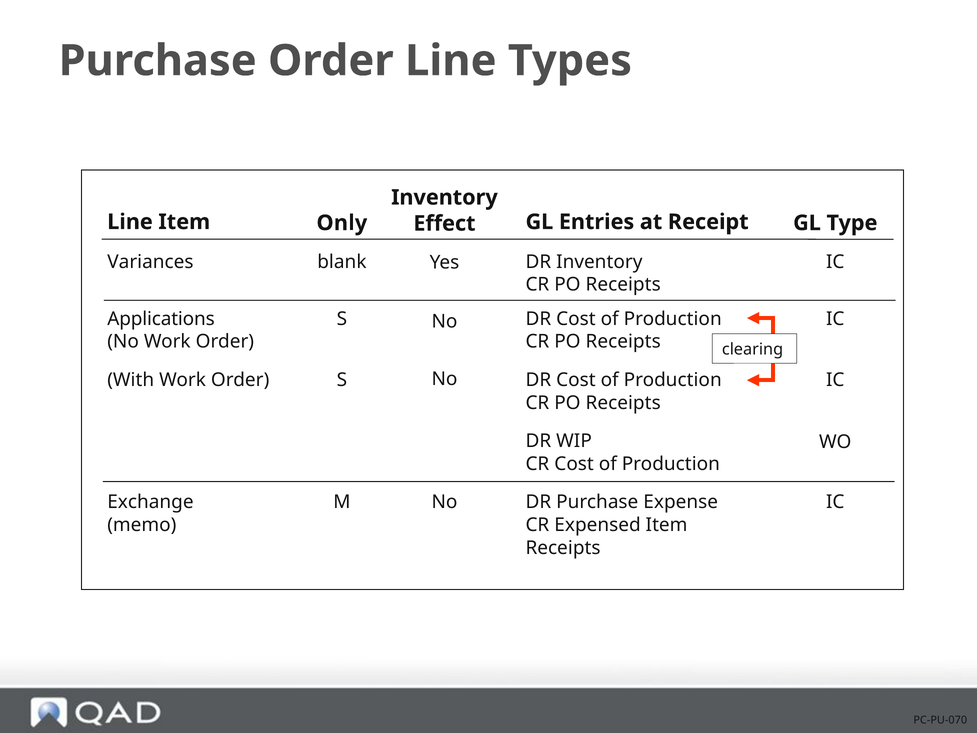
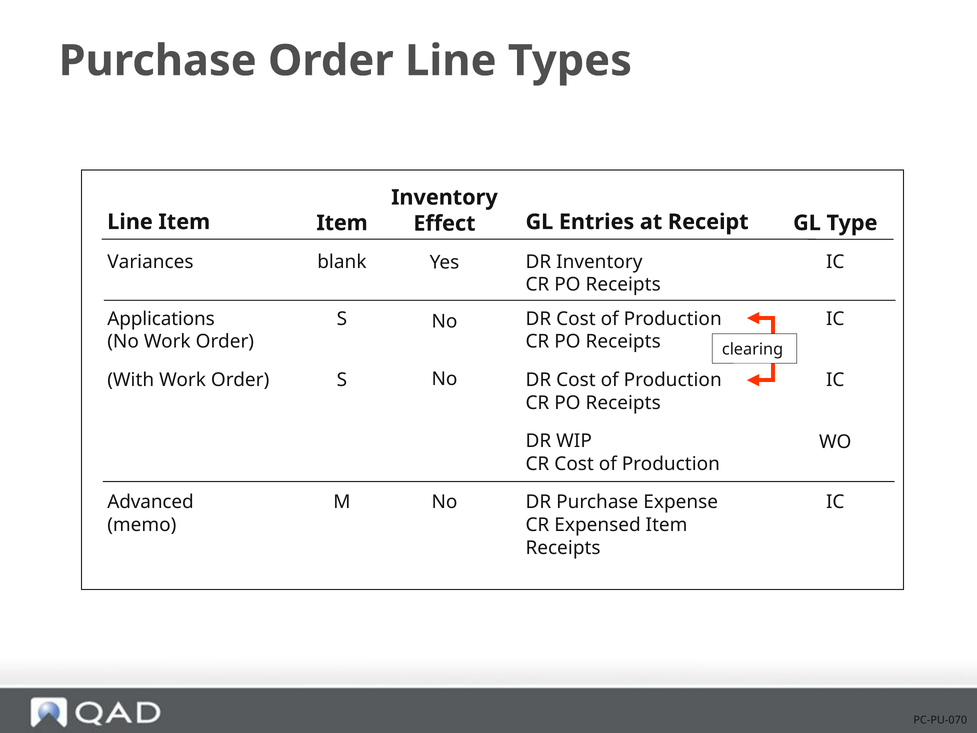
Item Only: Only -> Item
Exchange: Exchange -> Advanced
